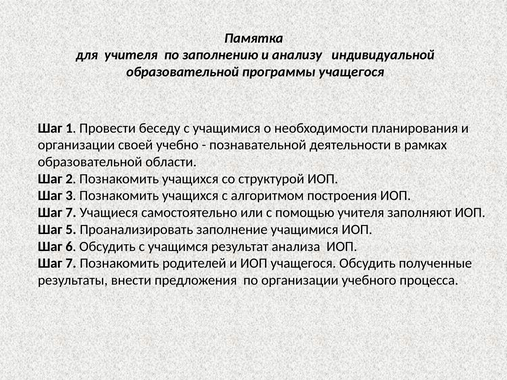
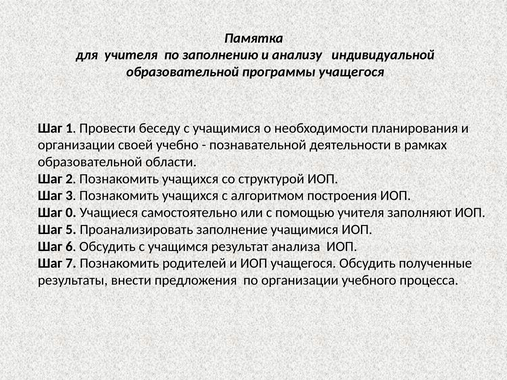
7 at (71, 213): 7 -> 0
